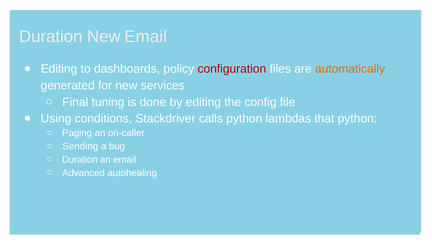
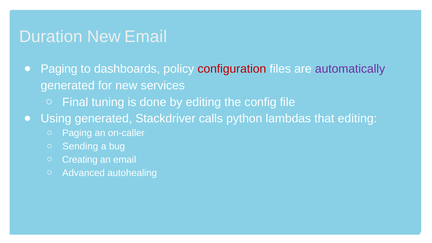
Editing at (59, 69): Editing -> Paging
automatically colour: orange -> purple
Using conditions: conditions -> generated
that python: python -> editing
Duration at (80, 160): Duration -> Creating
